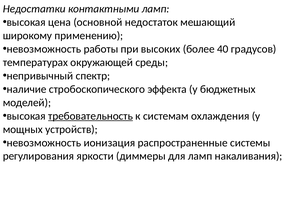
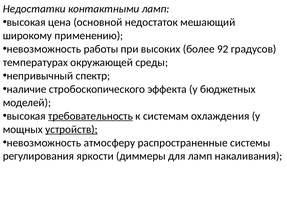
40: 40 -> 92
устройств underline: none -> present
ионизация: ионизация -> атмосферу
